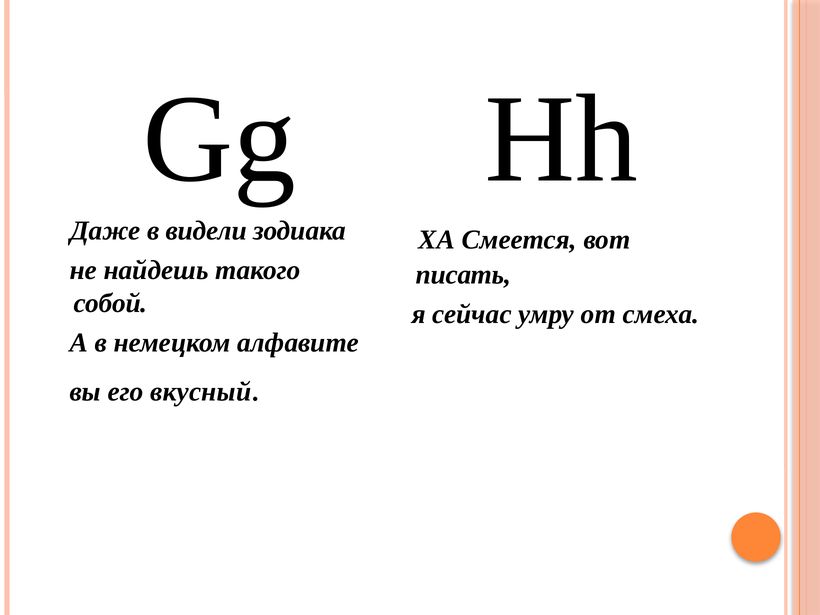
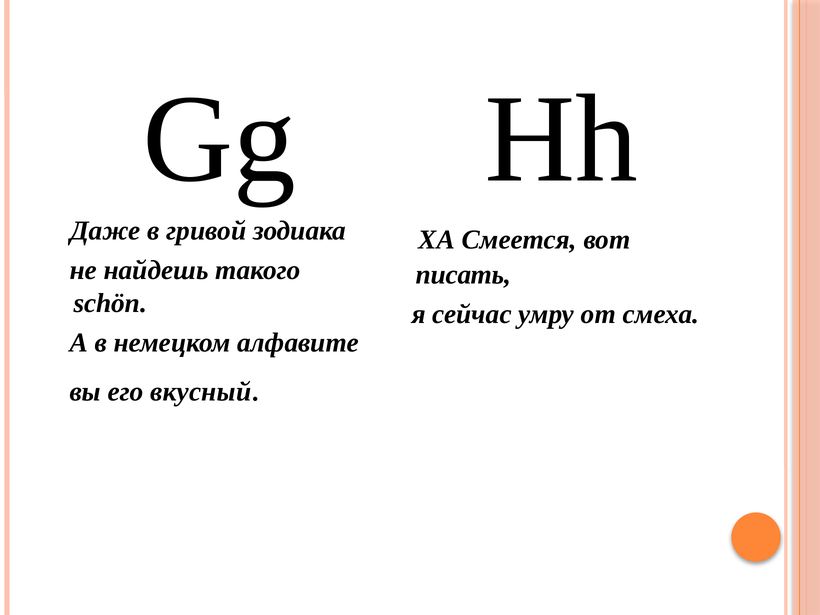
видели: видели -> гривой
собой: собой -> schön
